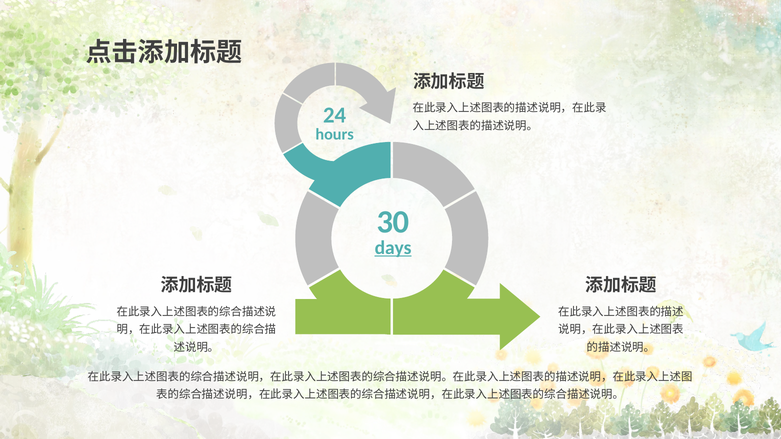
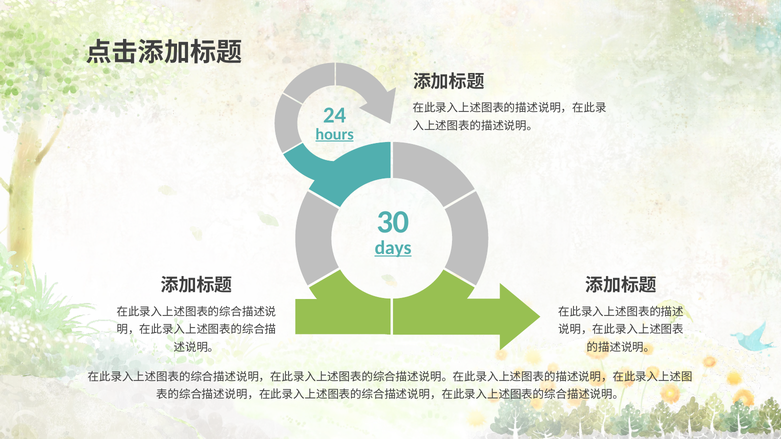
hours underline: none -> present
